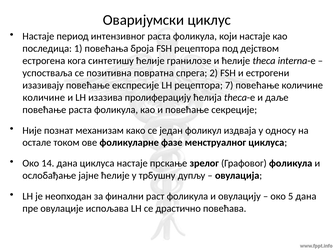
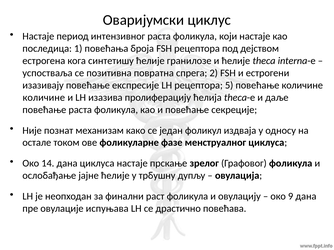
7: 7 -> 5
5: 5 -> 9
испољава: испољава -> испуњава
